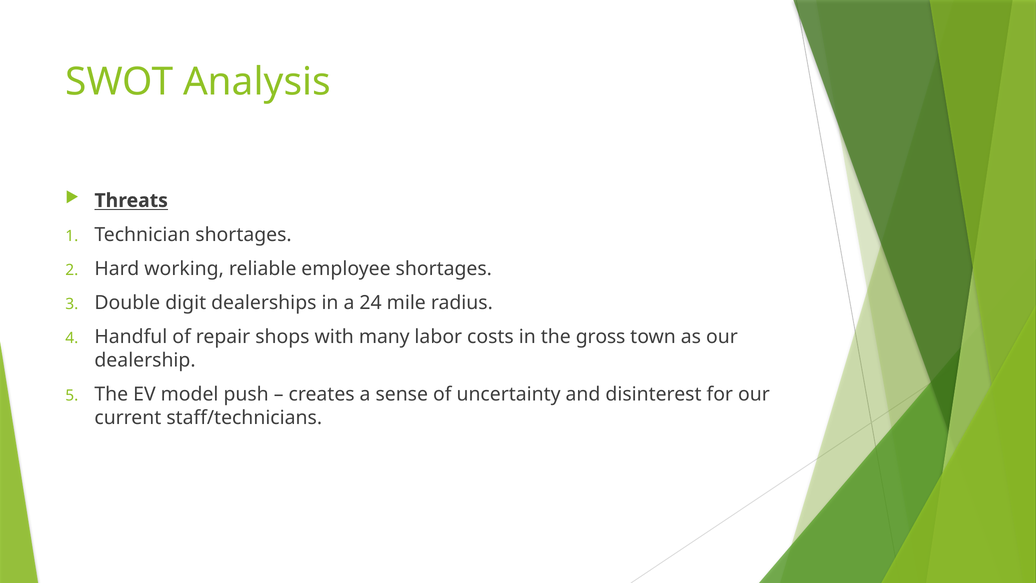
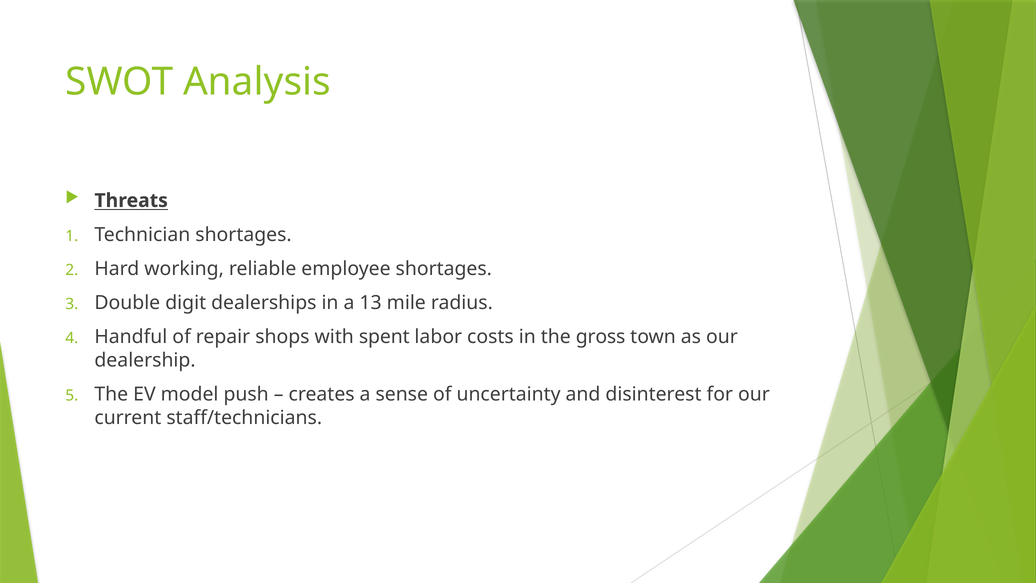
24: 24 -> 13
many: many -> spent
